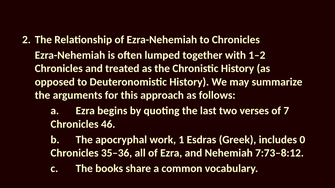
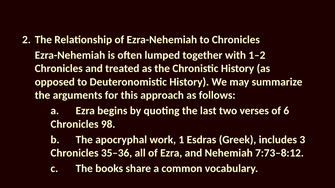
7: 7 -> 6
46: 46 -> 98
0: 0 -> 3
